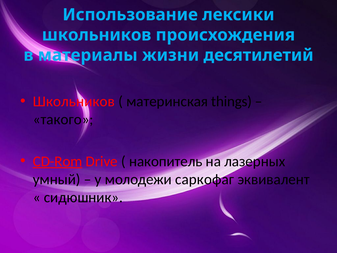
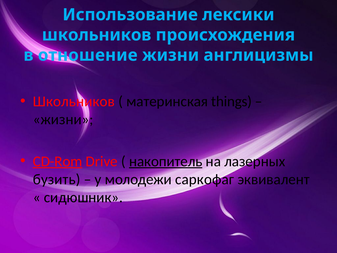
материалы: материалы -> отношение
десятилетий: десятилетий -> англицизмы
такого at (63, 119): такого -> жизни
накопитель underline: none -> present
умный: умный -> бузить
